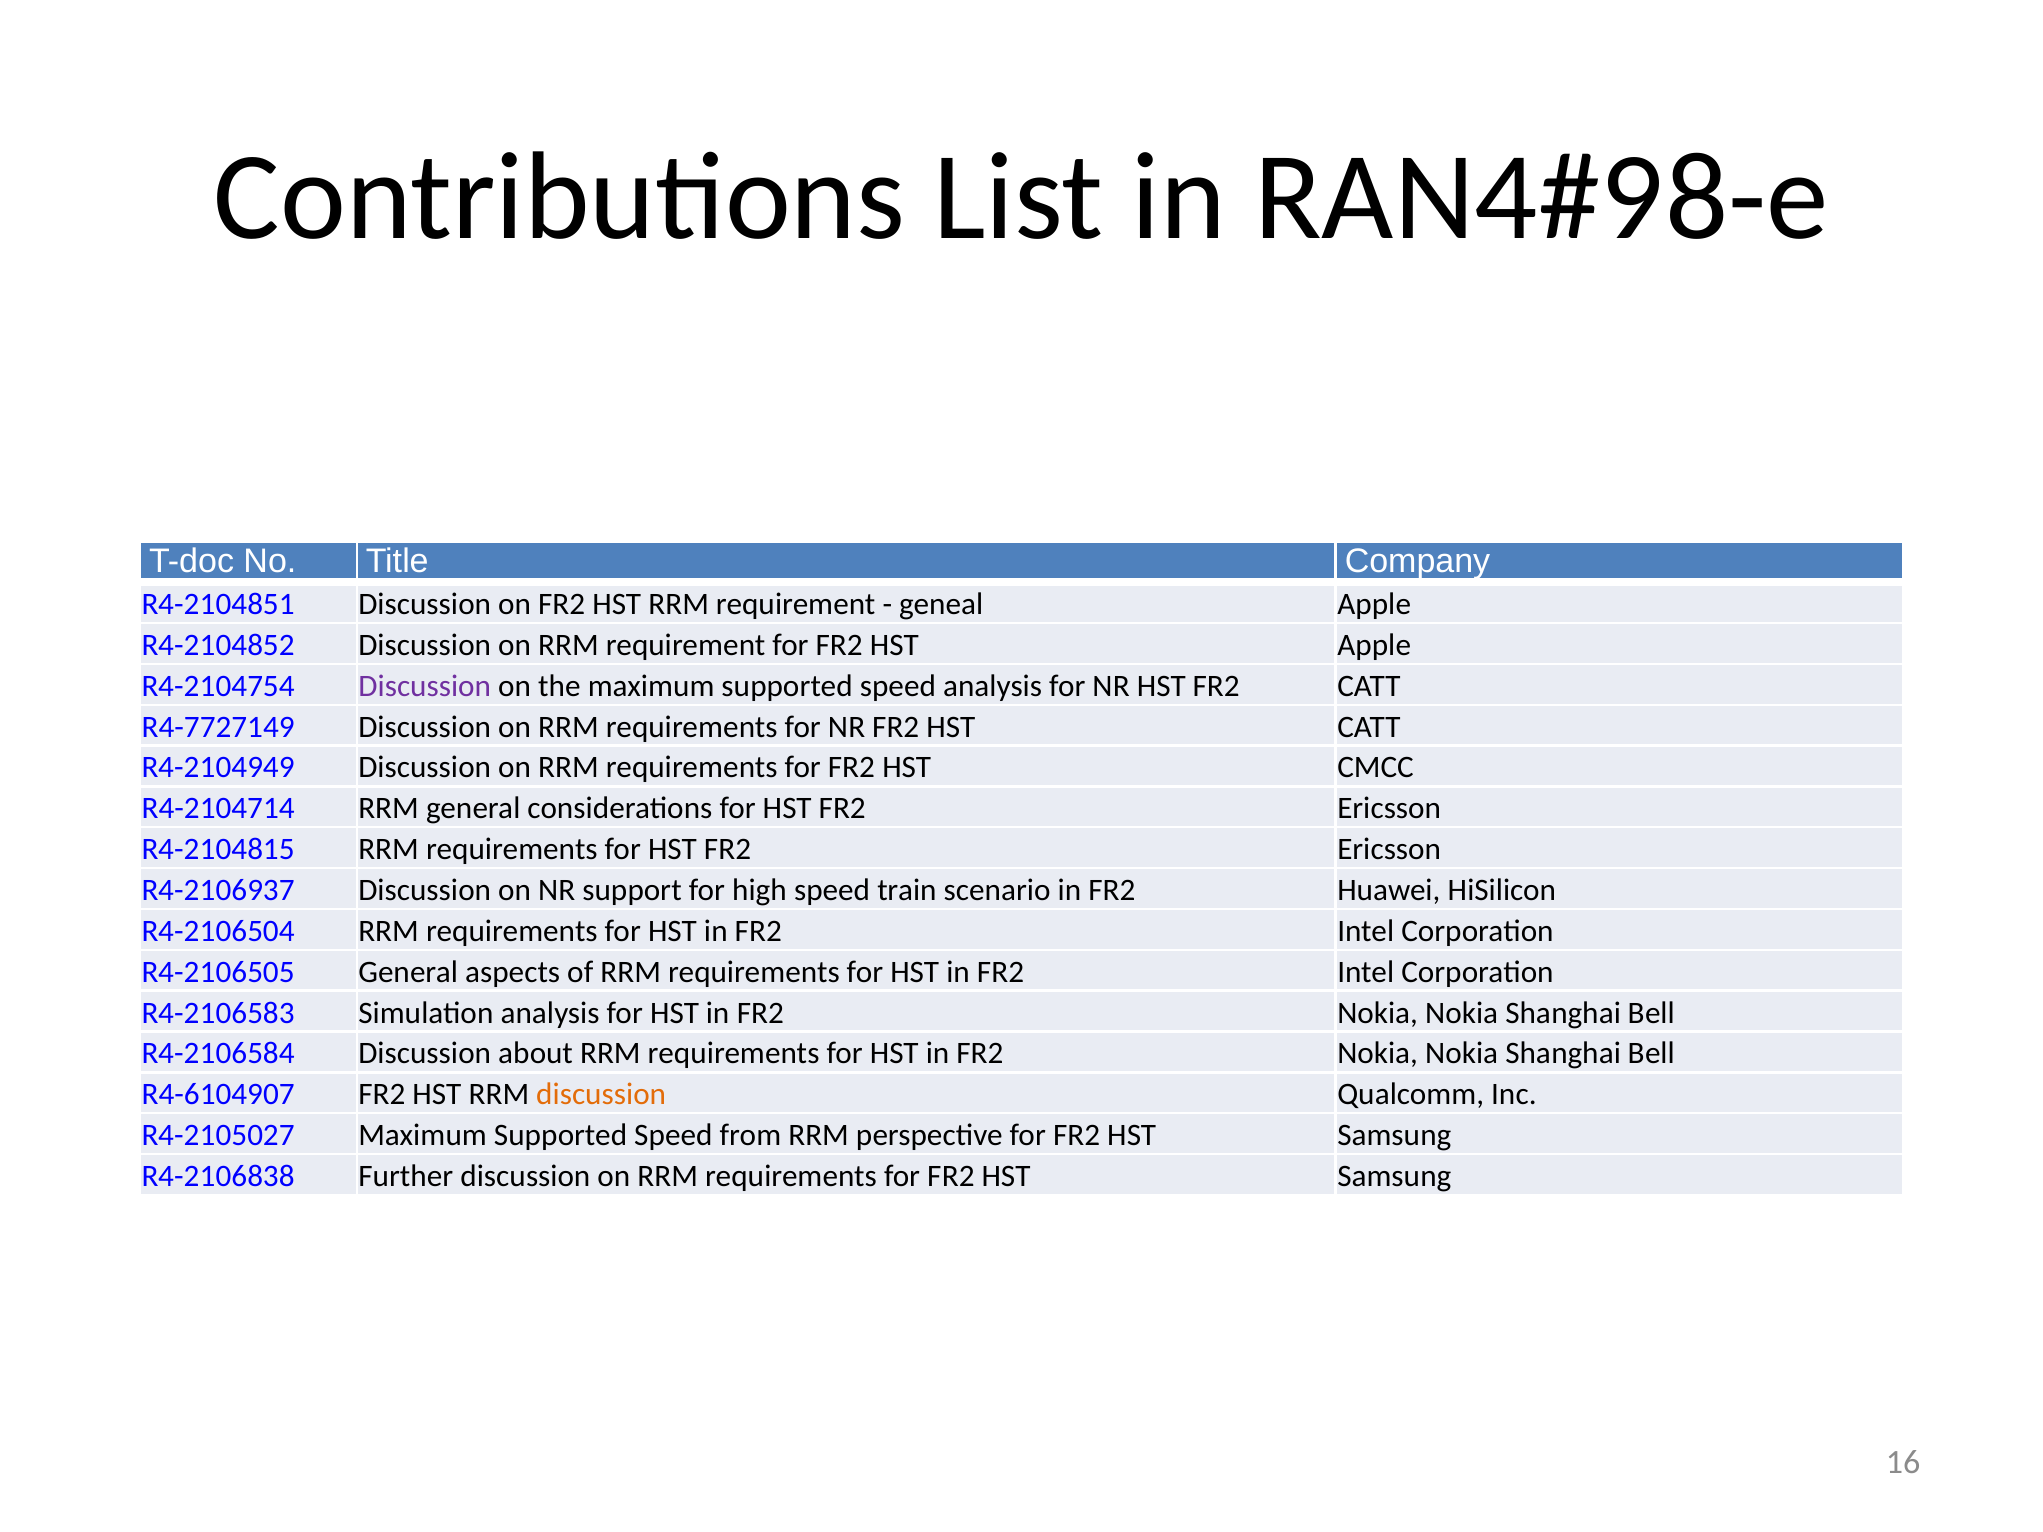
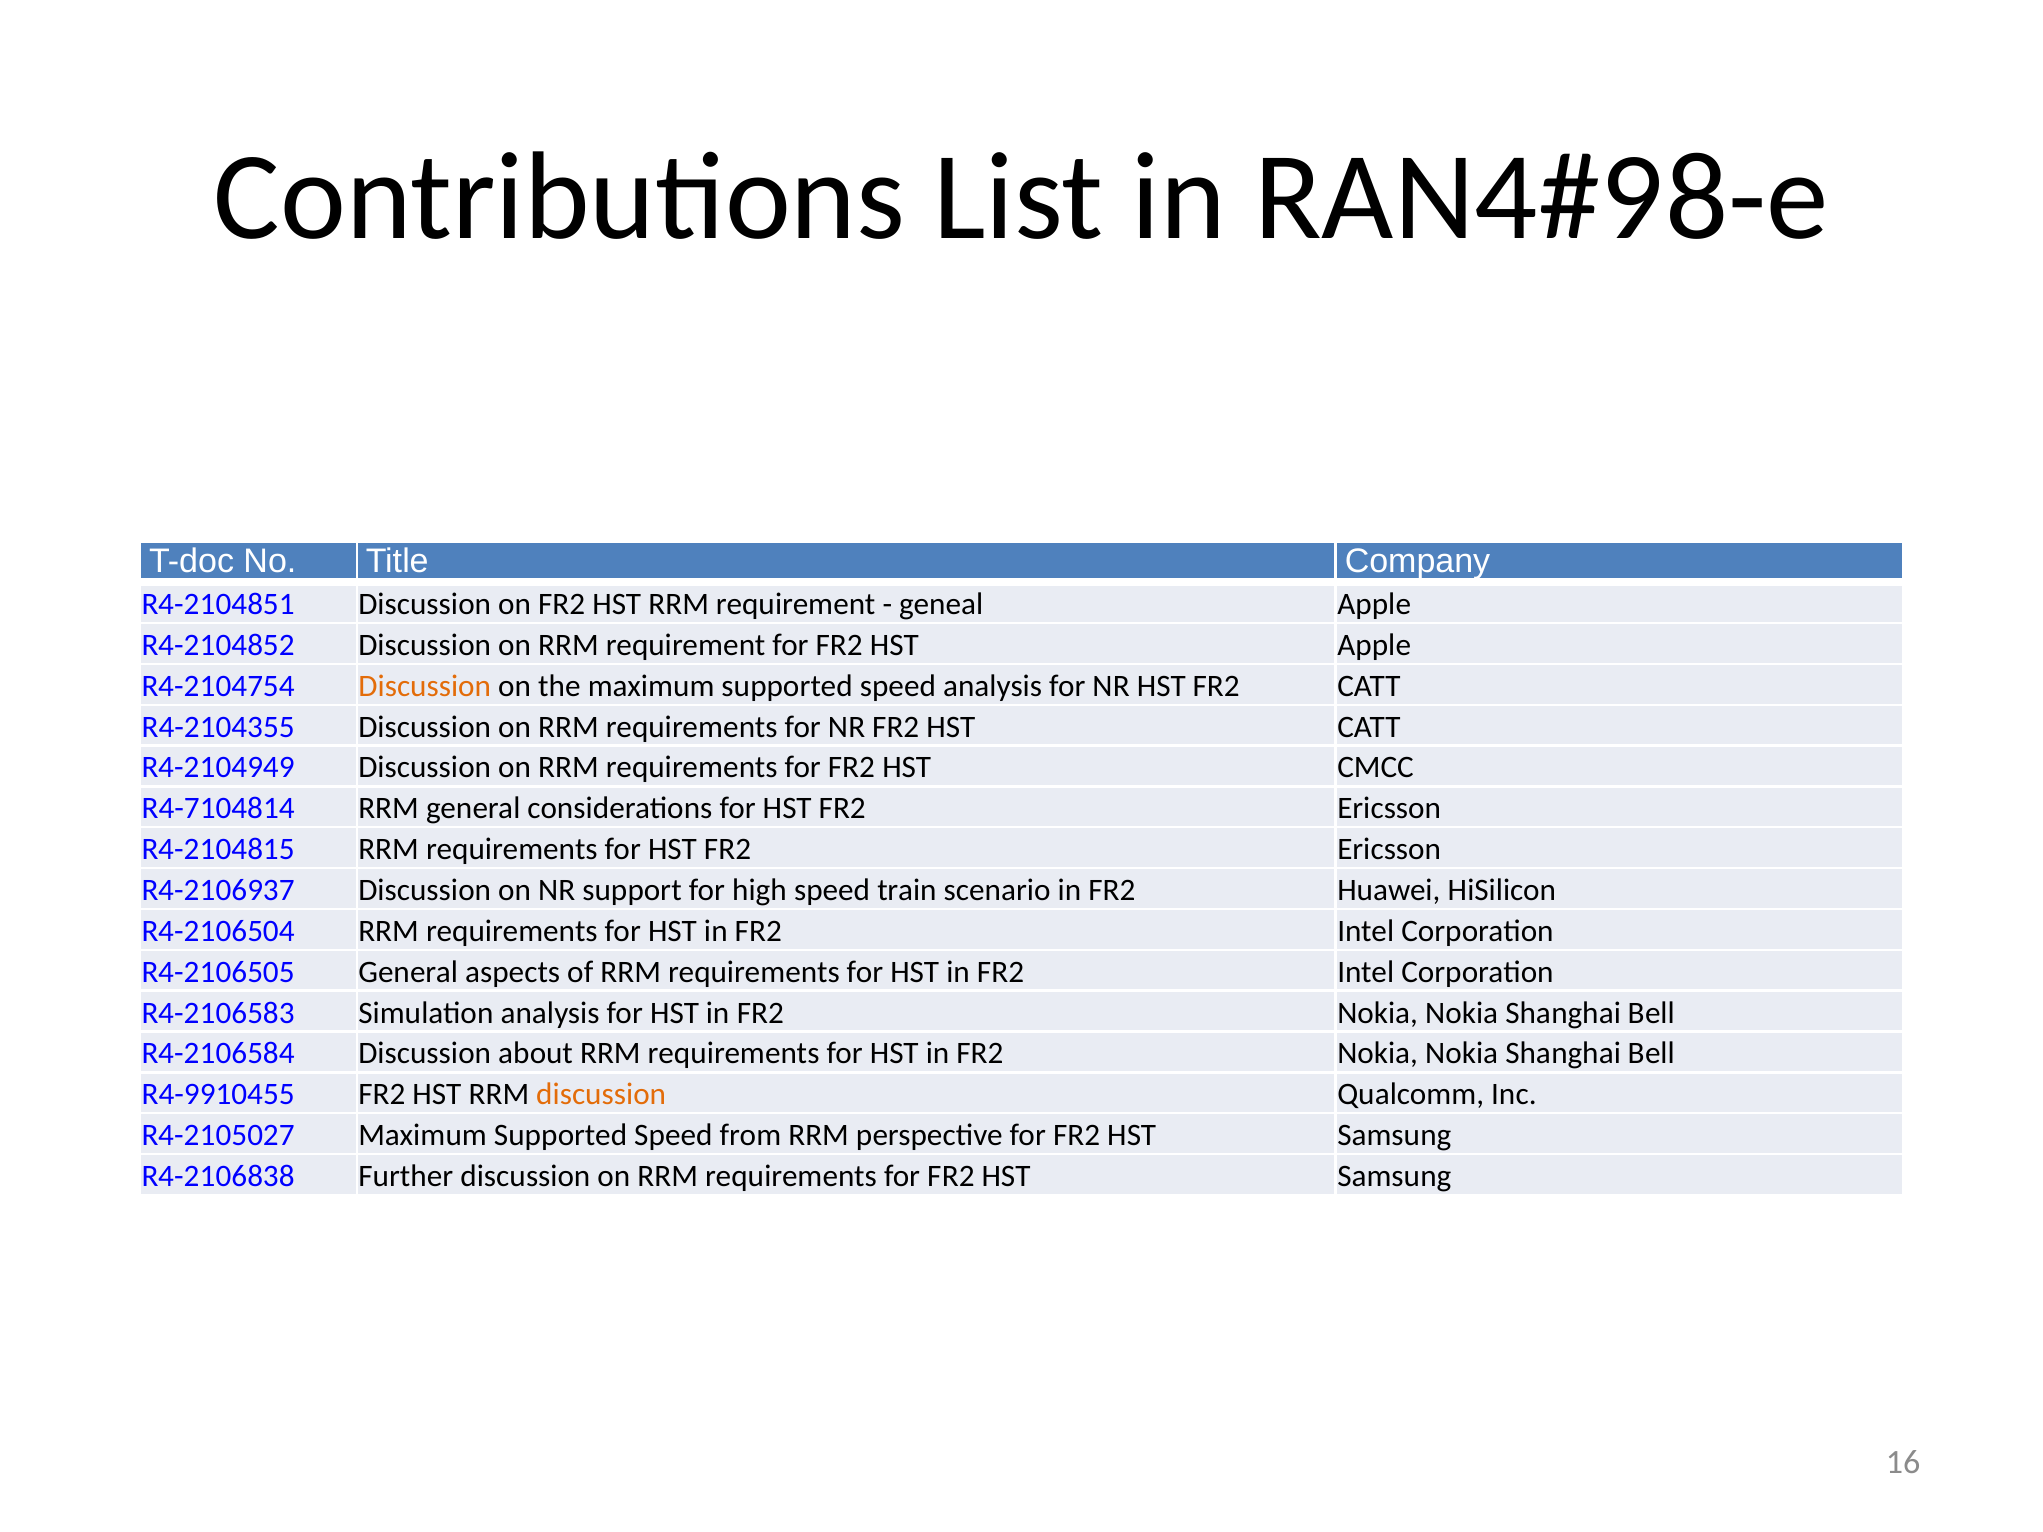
Discussion at (425, 686) colour: purple -> orange
R4-7727149: R4-7727149 -> R4-2104355
R4-2104714: R4-2104714 -> R4-7104814
R4-6104907: R4-6104907 -> R4-9910455
